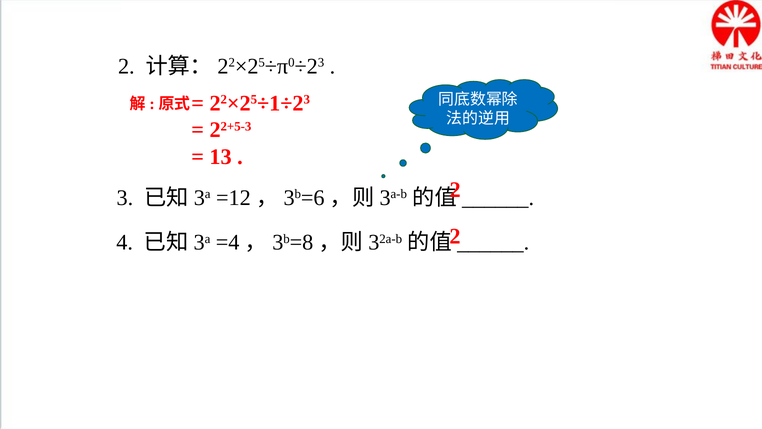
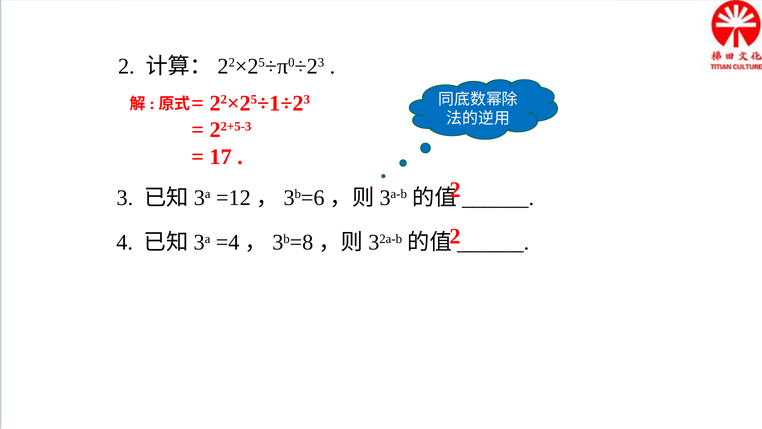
13: 13 -> 17
